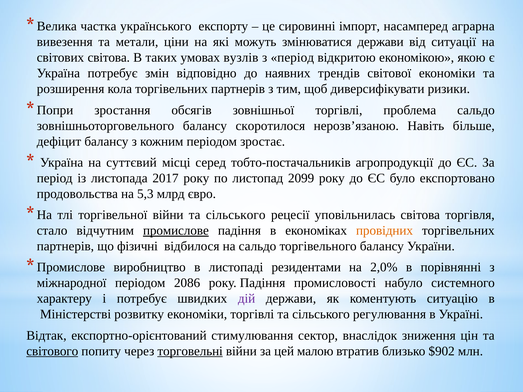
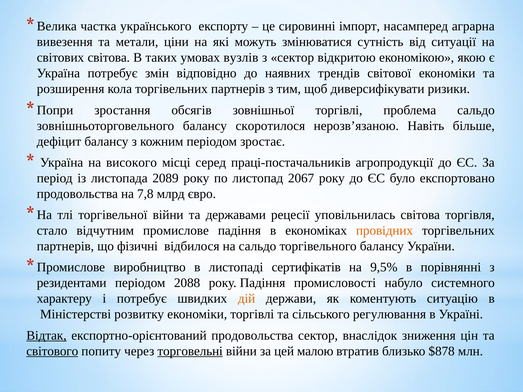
змінюватися держави: держави -> сутність
з період: період -> сектор
суттєвий: суттєвий -> високого
тобто-постачальників: тобто-постачальників -> праці-постачальників
2017: 2017 -> 2089
2099: 2099 -> 2067
5,3: 5,3 -> 7,8
війни та сільського: сільського -> державами
промислове underline: present -> none
резидентами: резидентами -> сертифікатів
2,0%: 2,0% -> 9,5%
міжнародної: міжнародної -> резидентами
2086: 2086 -> 2088
дій colour: purple -> orange
Відтак underline: none -> present
експортно-орієнтований стимулювання: стимулювання -> продовольства
$902: $902 -> $878
